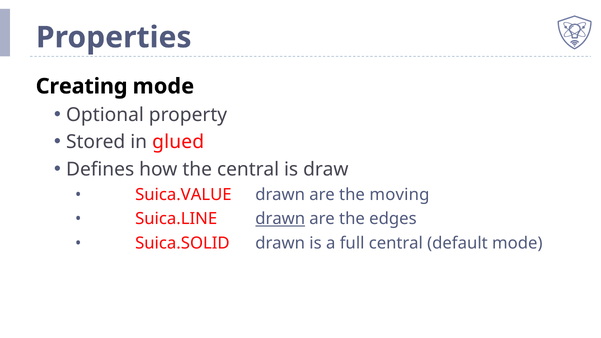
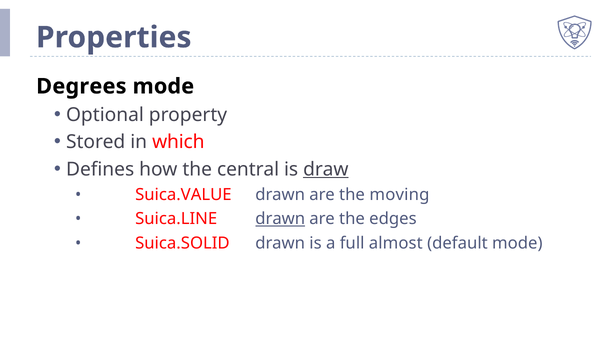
Creating: Creating -> Degrees
glued: glued -> which
draw underline: none -> present
full central: central -> almost
